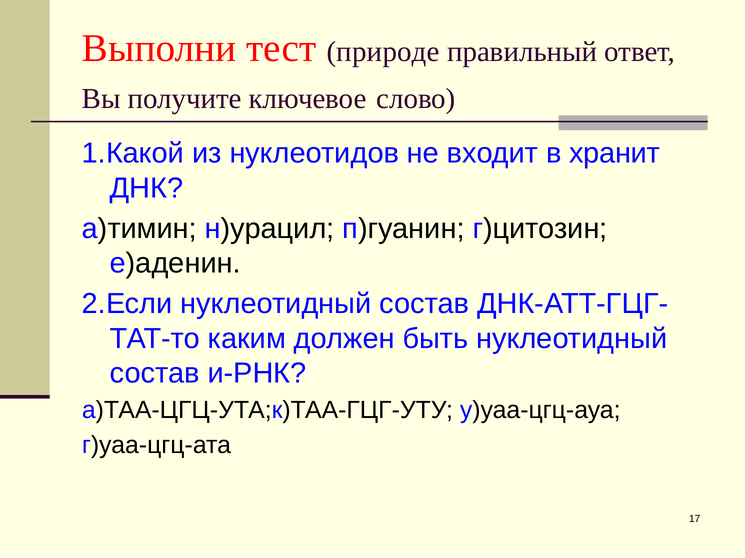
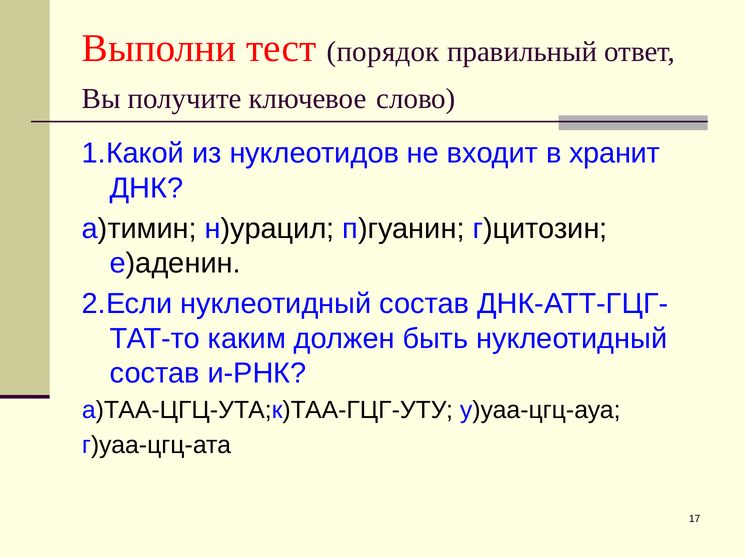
природе: природе -> порядок
